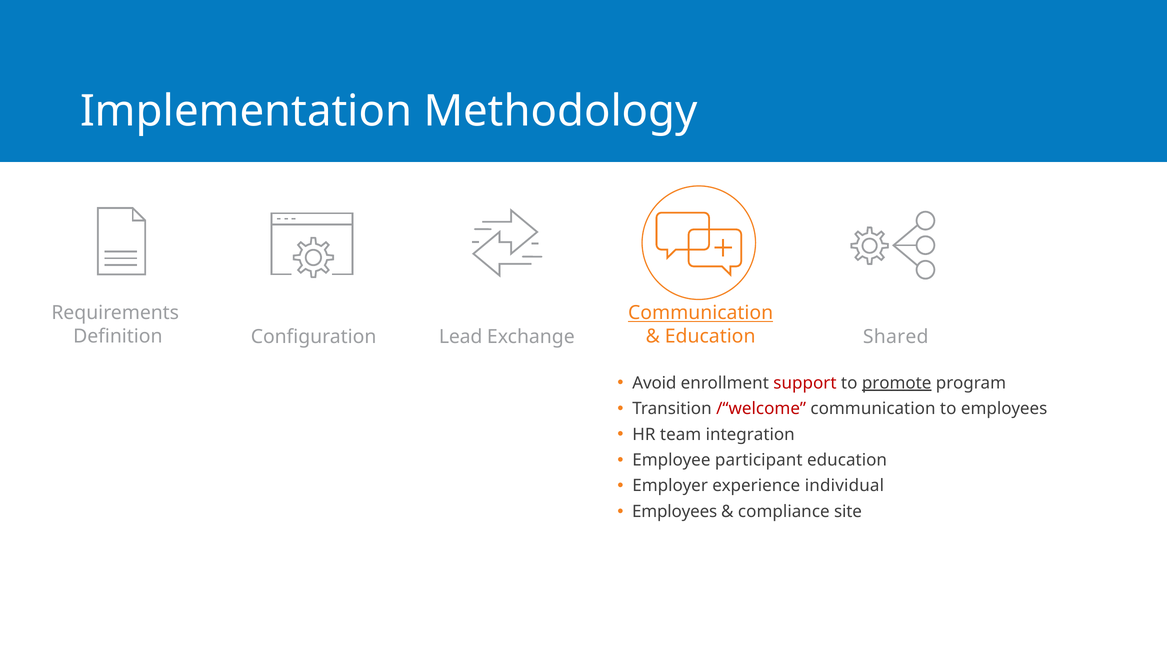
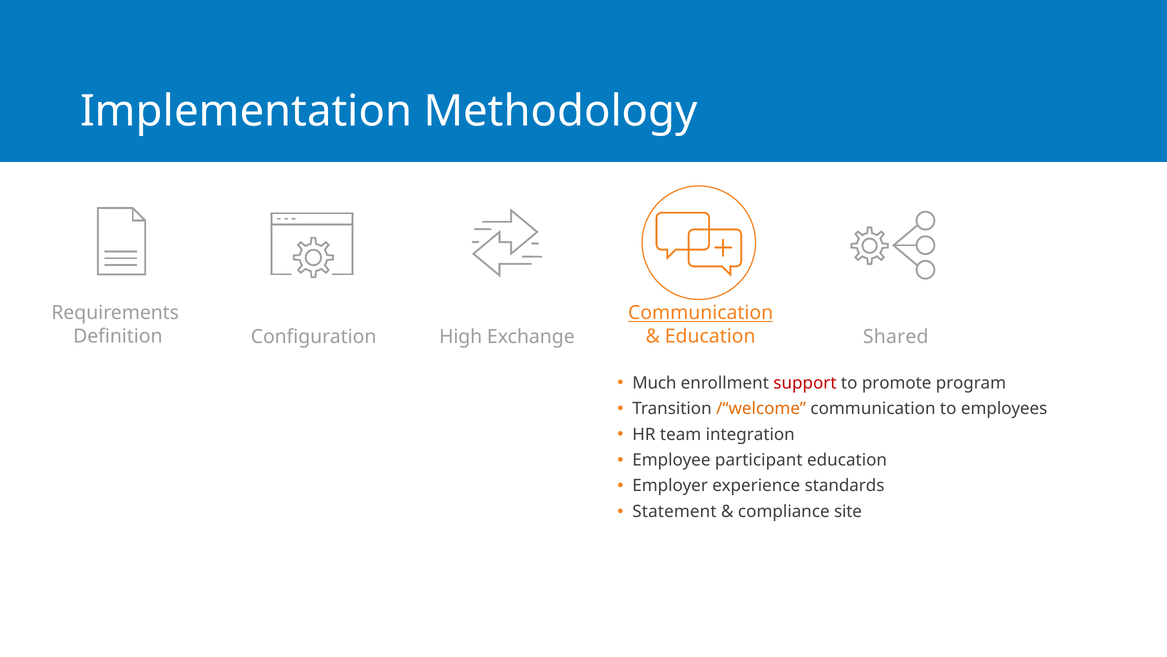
Lead: Lead -> High
Avoid: Avoid -> Much
promote underline: present -> none
/“welcome colour: red -> orange
individual: individual -> standards
Employees at (675, 511): Employees -> Statement
